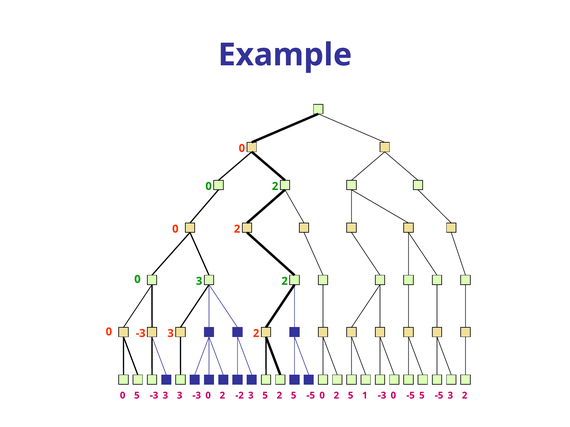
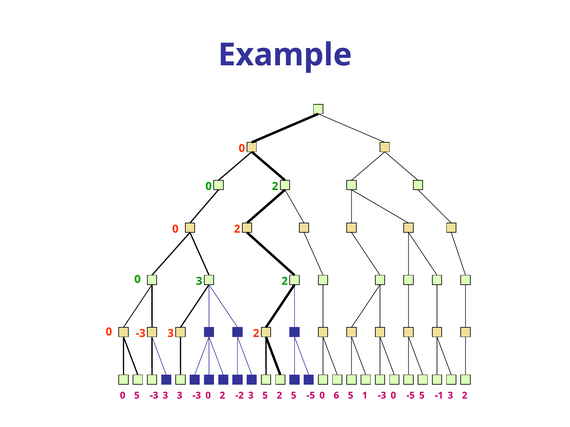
2 at (336, 396): 2 -> 6
-5 at (439, 396): -5 -> -1
